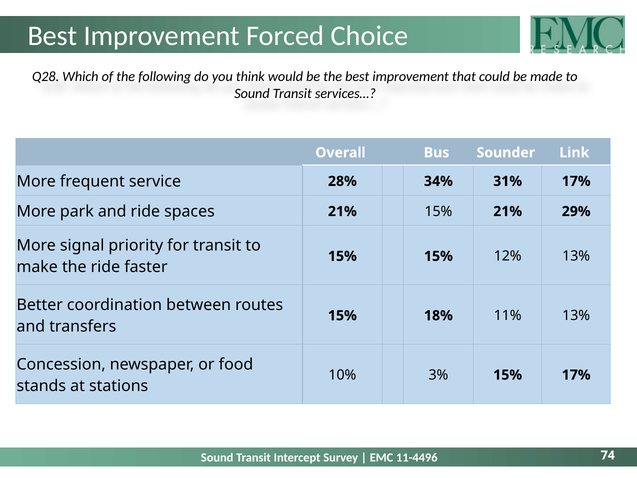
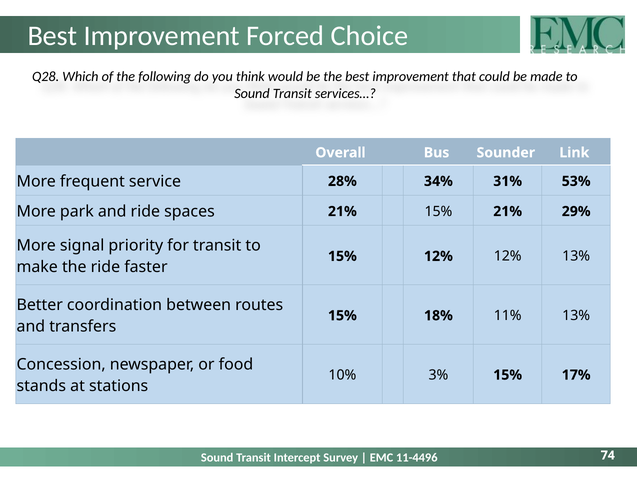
31% 17%: 17% -> 53%
15% 15%: 15% -> 12%
